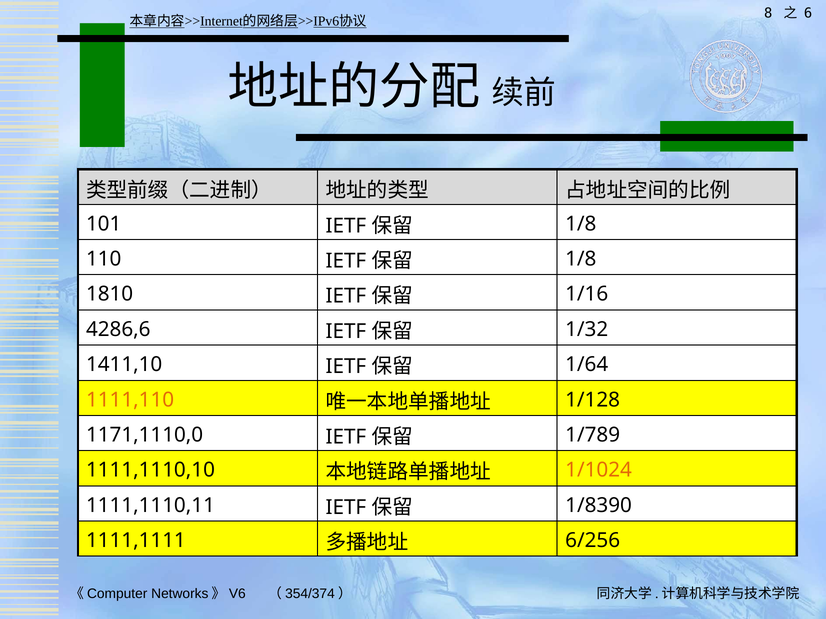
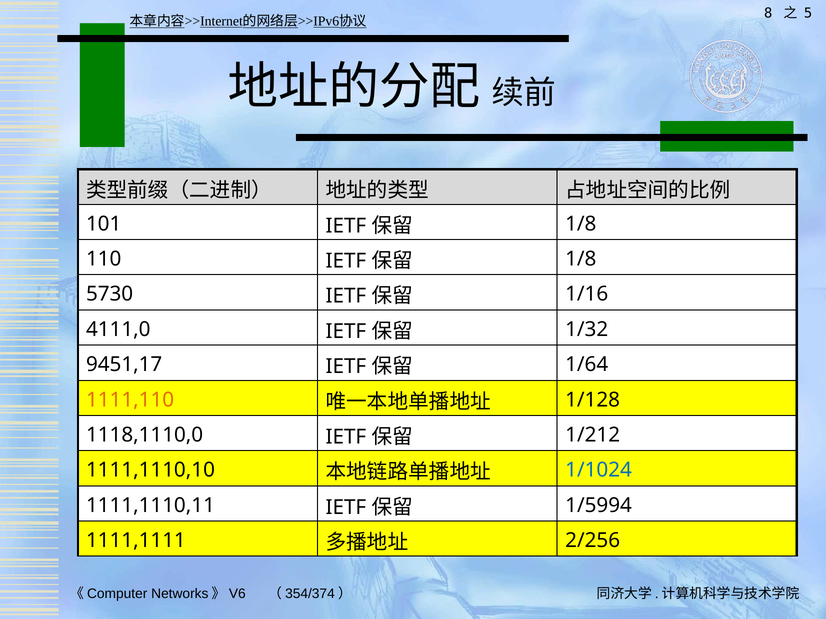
6: 6 -> 5
1810: 1810 -> 5730
4286,6: 4286,6 -> 4111,0
1411,10: 1411,10 -> 9451,17
1171,1110,0: 1171,1110,0 -> 1118,1110,0
1/789: 1/789 -> 1/212
1/1024 colour: orange -> blue
1/8390: 1/8390 -> 1/5994
6/256: 6/256 -> 2/256
